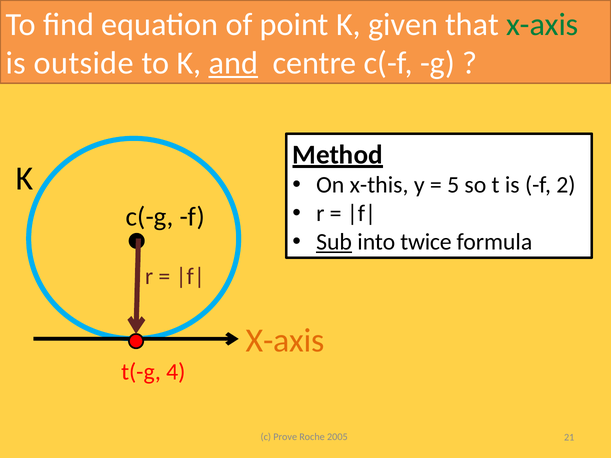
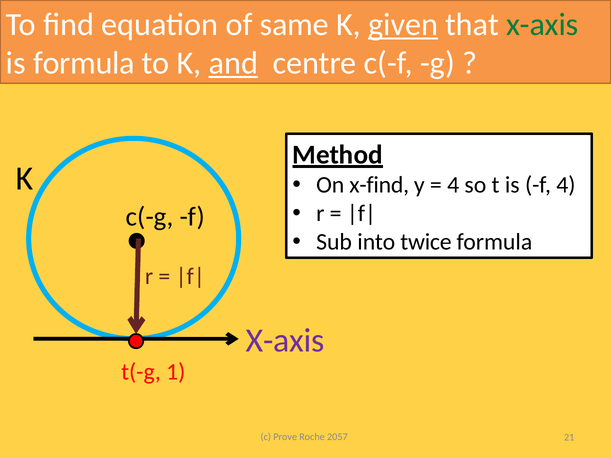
point: point -> same
given underline: none -> present
is outside: outside -> formula
x-this: x-this -> x-find
5 at (453, 185): 5 -> 4
f 2: 2 -> 4
Sub underline: present -> none
X-axis at (285, 341) colour: orange -> purple
4: 4 -> 1
2005: 2005 -> 2057
